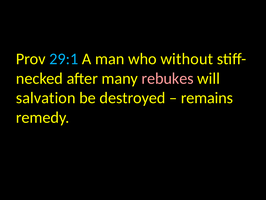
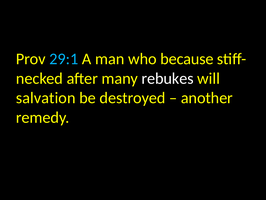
without: without -> because
rebukes colour: pink -> white
remains: remains -> another
